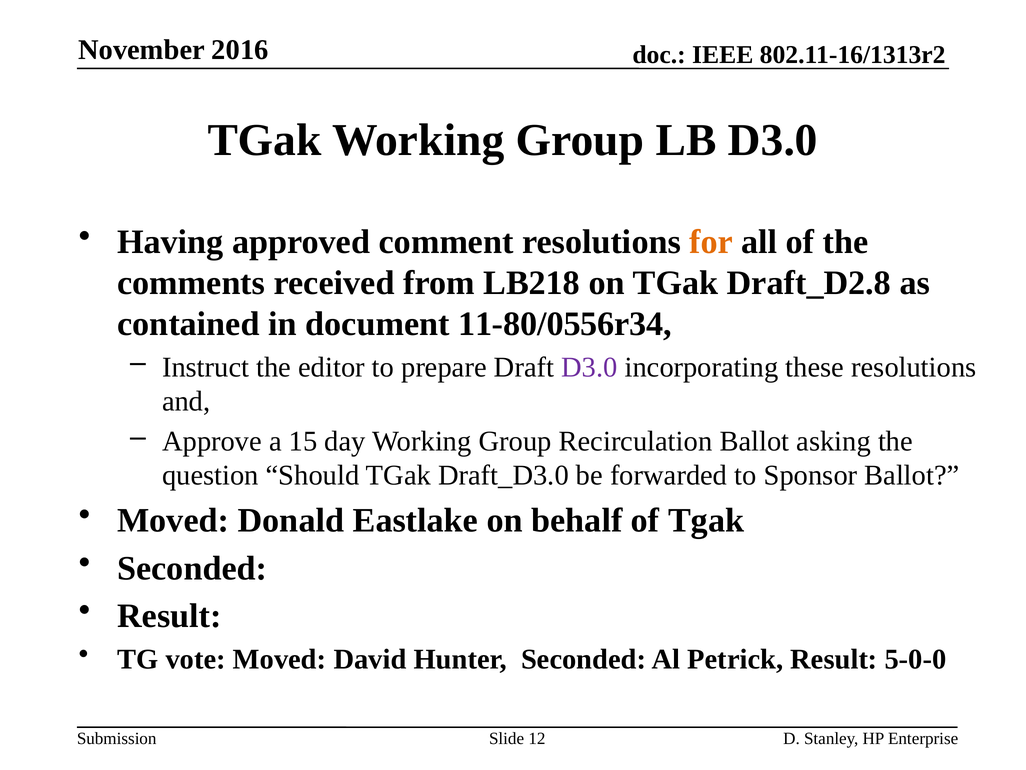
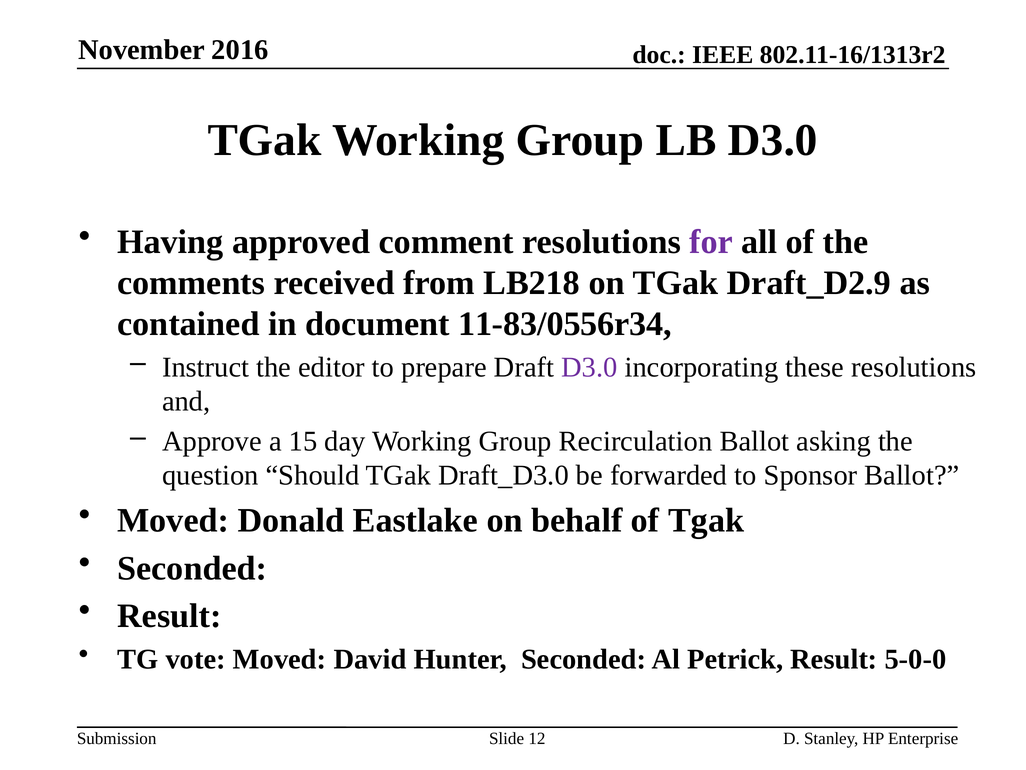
for colour: orange -> purple
Draft_D2.8: Draft_D2.8 -> Draft_D2.9
11-80/0556r34: 11-80/0556r34 -> 11-83/0556r34
